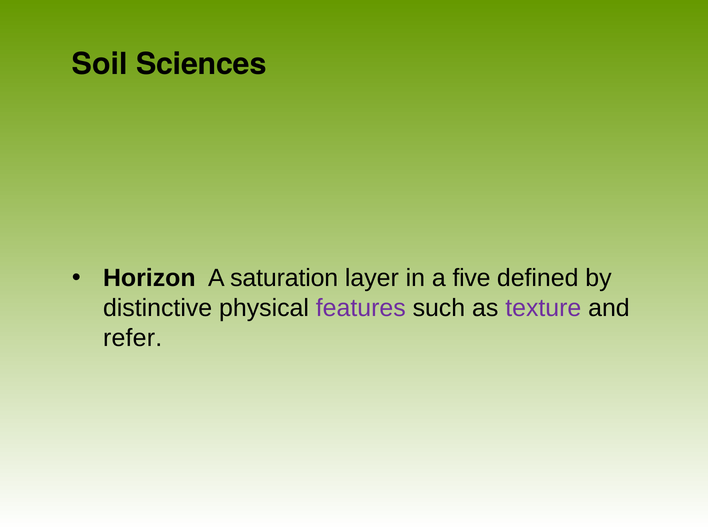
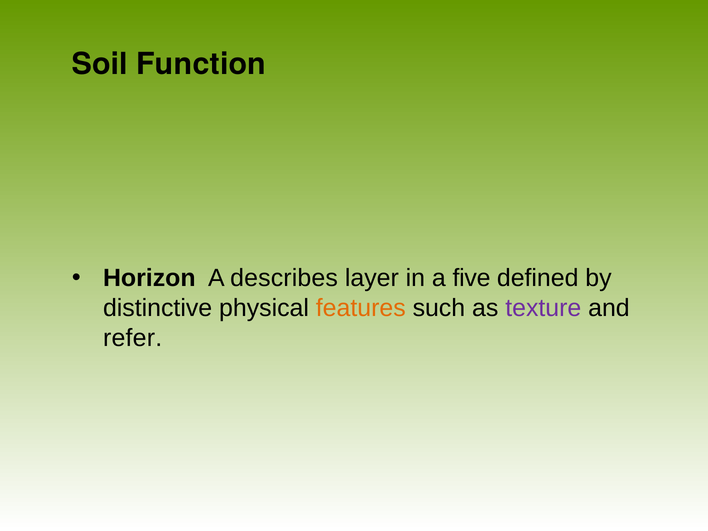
Sciences: Sciences -> Function
saturation: saturation -> describes
features colour: purple -> orange
